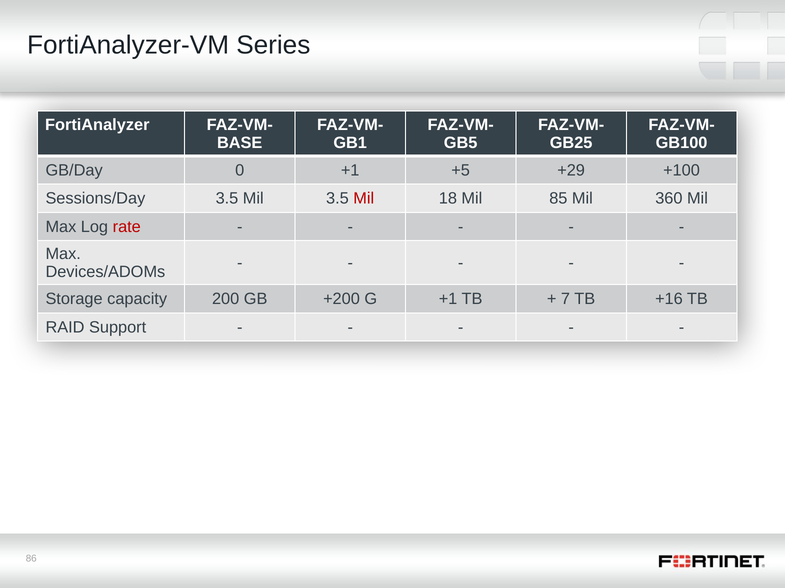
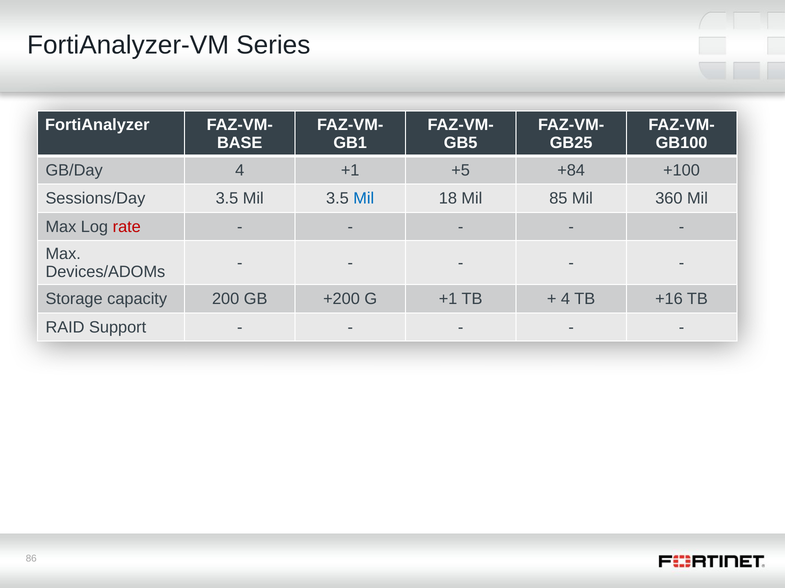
GB/Day 0: 0 -> 4
+29: +29 -> +84
Mil at (364, 199) colour: red -> blue
7 at (565, 299): 7 -> 4
